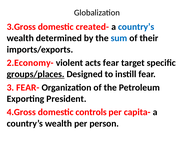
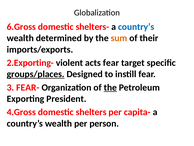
3.Gross: 3.Gross -> 6.Gross
created-: created- -> shelters-
sum colour: blue -> orange
2.Economy-: 2.Economy- -> 2.Exporting-
the at (110, 87) underline: none -> present
controls: controls -> shelters
